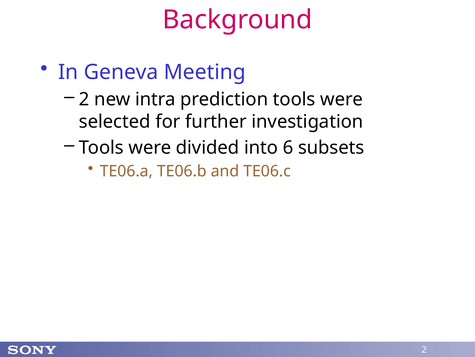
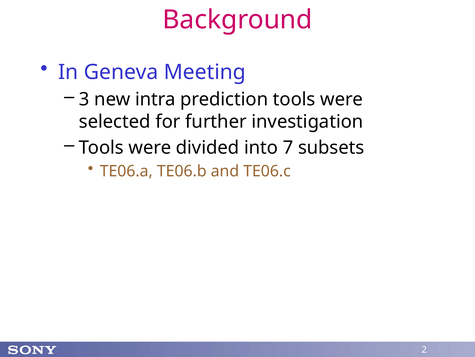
2 at (84, 99): 2 -> 3
6: 6 -> 7
